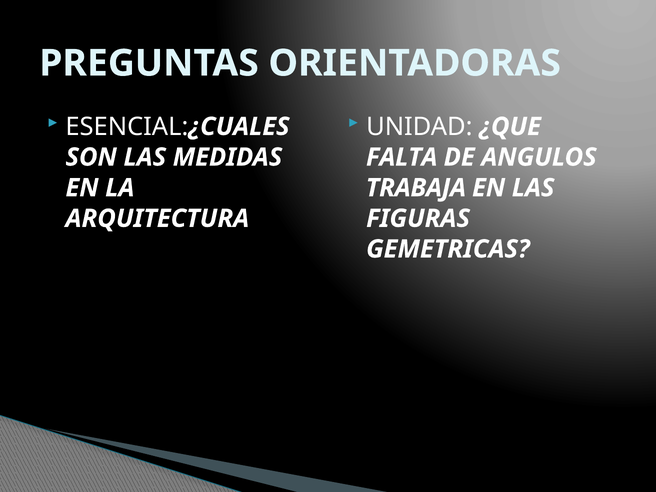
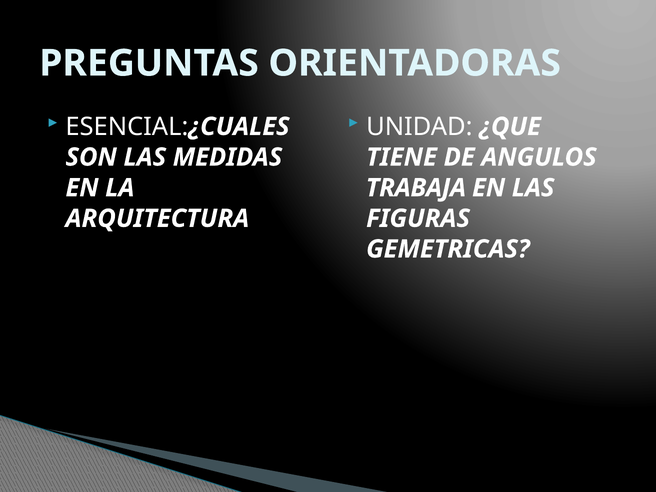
FALTA: FALTA -> TIENE
